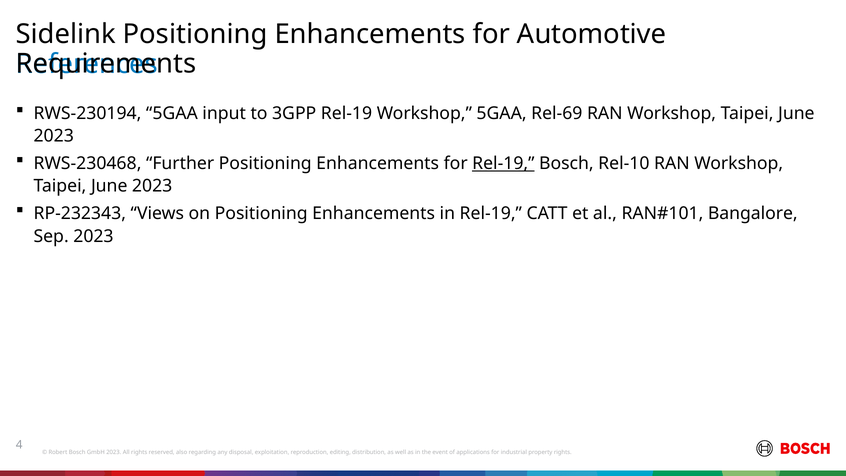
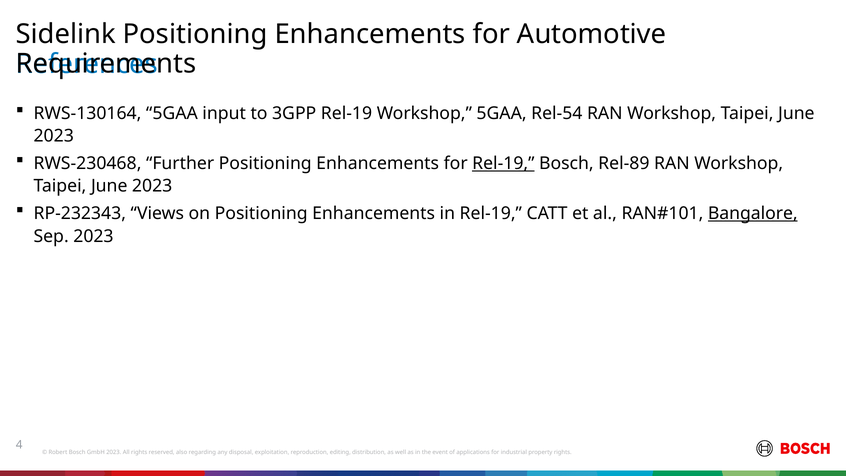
RWS-230194: RWS-230194 -> RWS-130164
Rel-69: Rel-69 -> Rel-54
Rel-10: Rel-10 -> Rel-89
Bangalore underline: none -> present
